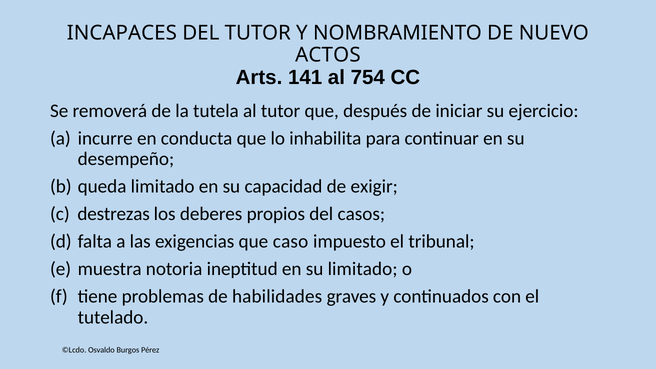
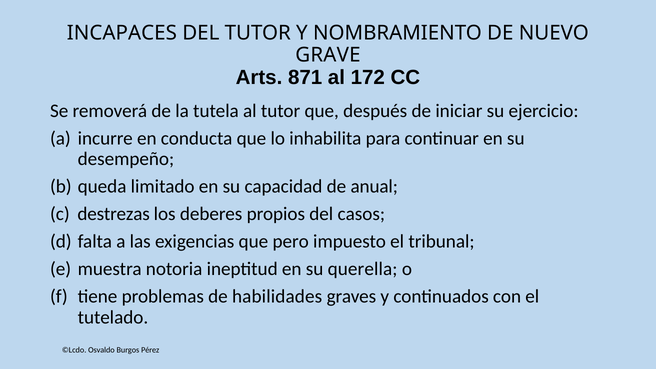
ACTOS: ACTOS -> GRAVE
141: 141 -> 871
754: 754 -> 172
exigir: exigir -> anual
caso: caso -> pero
su limitado: limitado -> querella
